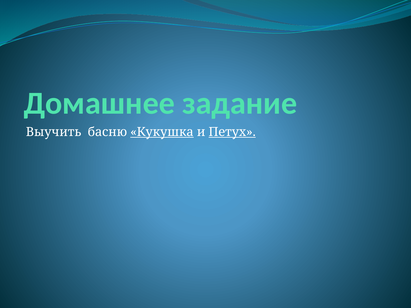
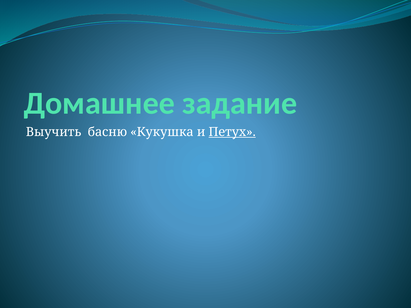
Кукушка underline: present -> none
